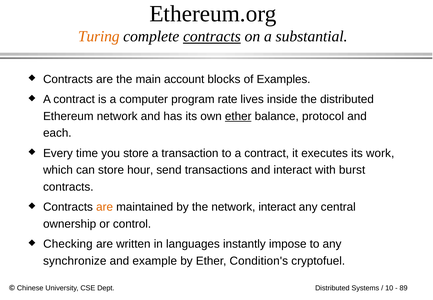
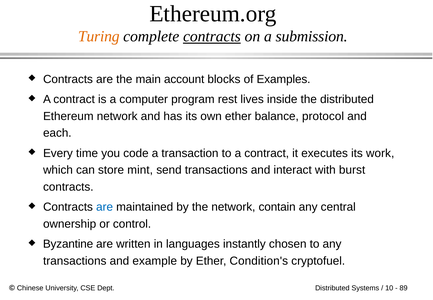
substantial: substantial -> submission
rate: rate -> rest
ether at (238, 116) underline: present -> none
you store: store -> code
hour: hour -> mint
are at (105, 207) colour: orange -> blue
network interact: interact -> contain
Checking: Checking -> Byzantine
impose: impose -> chosen
synchronize at (75, 261): synchronize -> transactions
